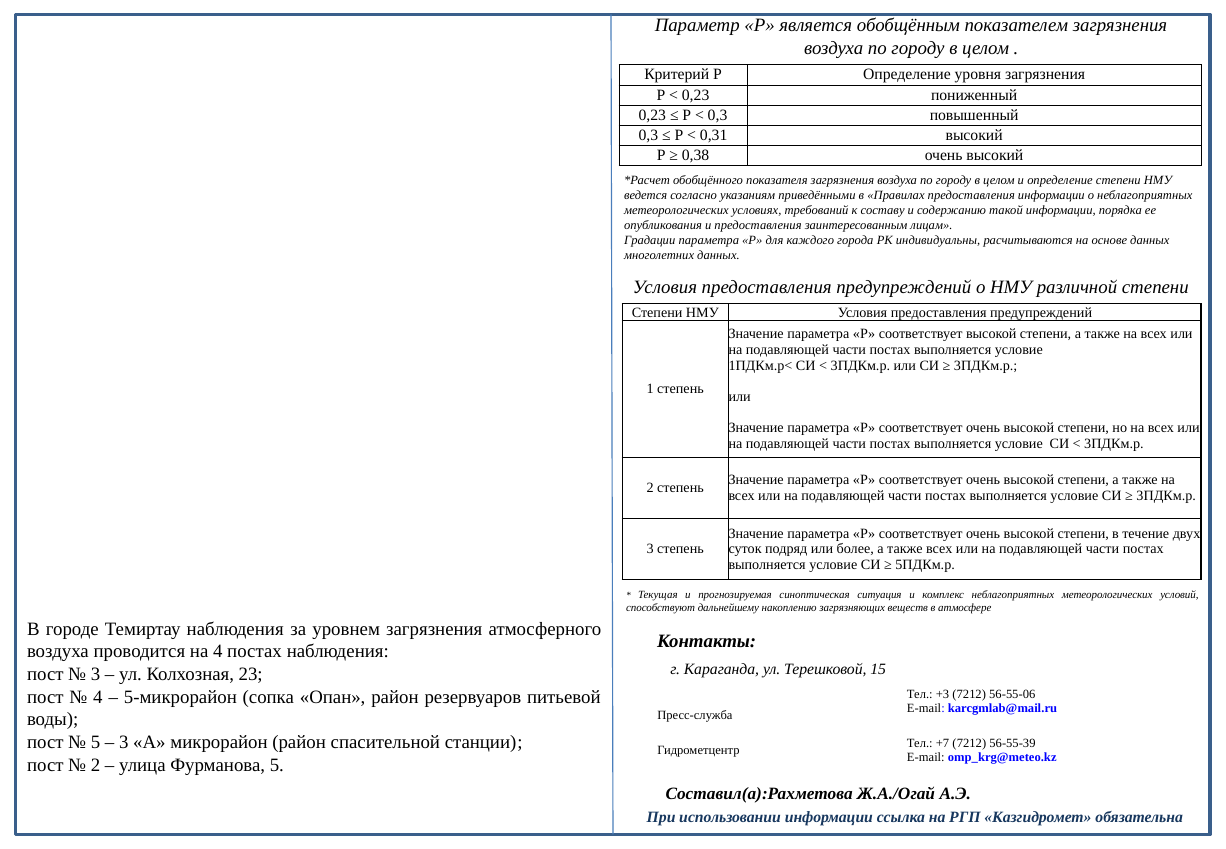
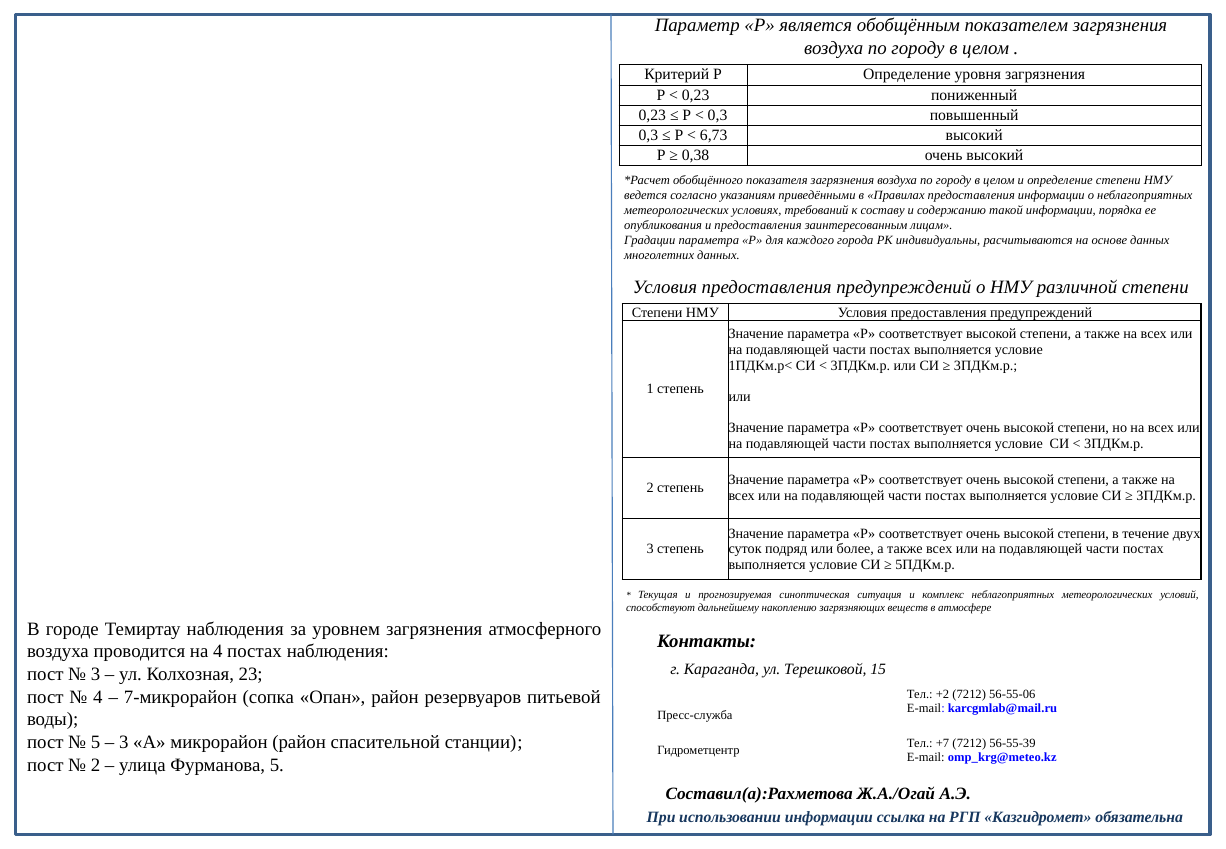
0,31: 0,31 -> 6,73
5-микрорайон: 5-микрорайон -> 7-микрорайон
+3: +3 -> +2
